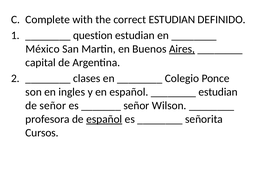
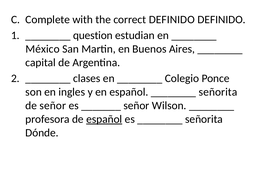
correct ESTUDIAN: ESTUDIAN -> DEFINIDO
Aires underline: present -> none
estudian at (218, 92): estudian -> señorita
Cursos: Cursos -> Dónde
